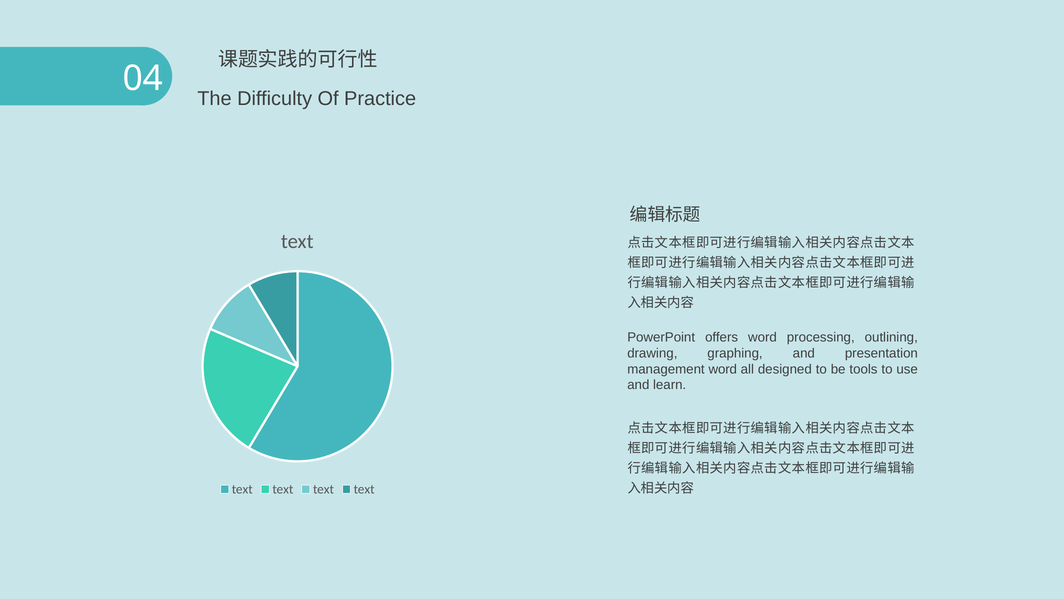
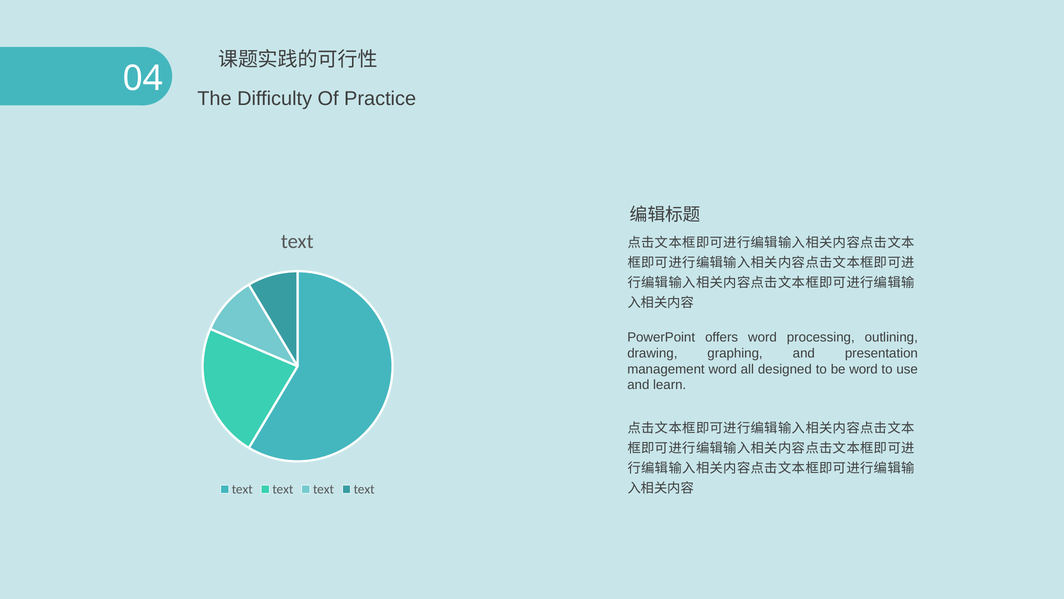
be tools: tools -> word
